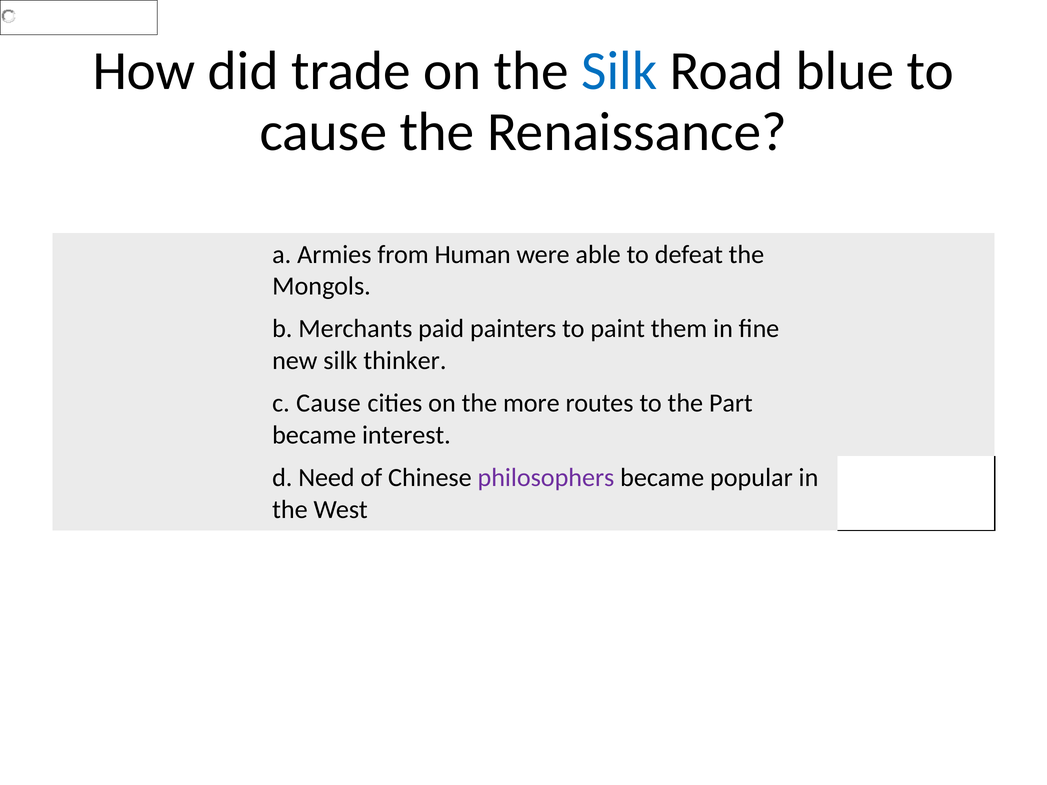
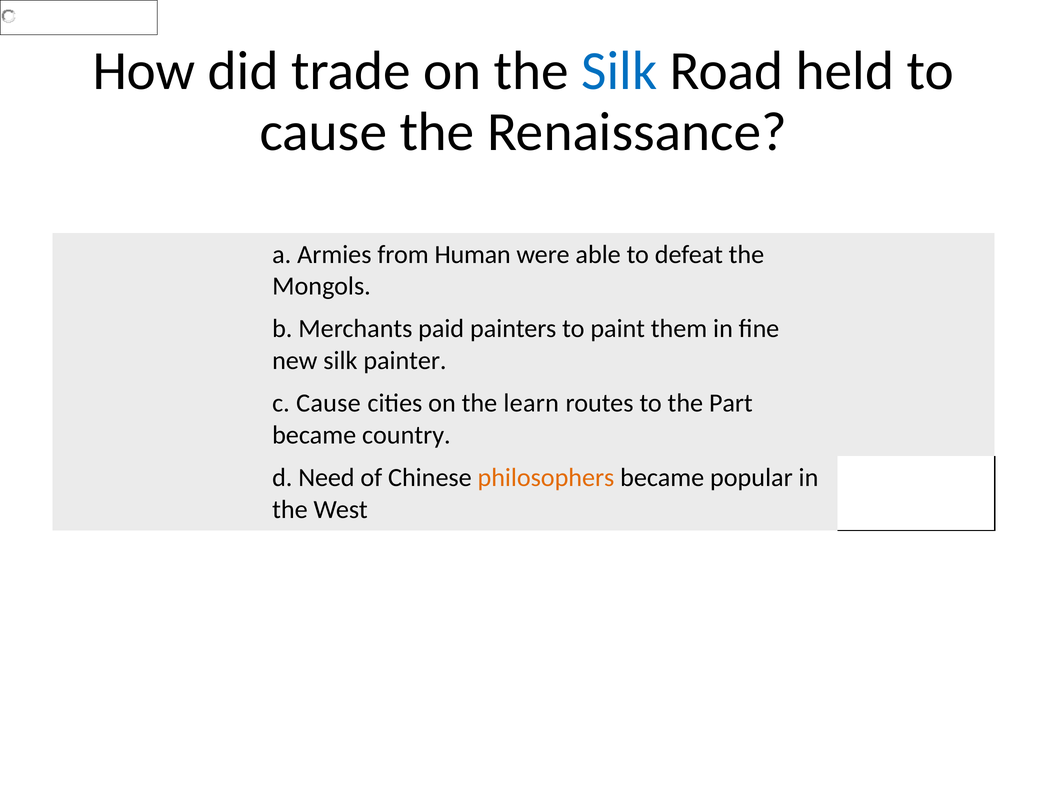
blue: blue -> held
thinker: thinker -> painter
more: more -> learn
interest: interest -> country
philosophers colour: purple -> orange
